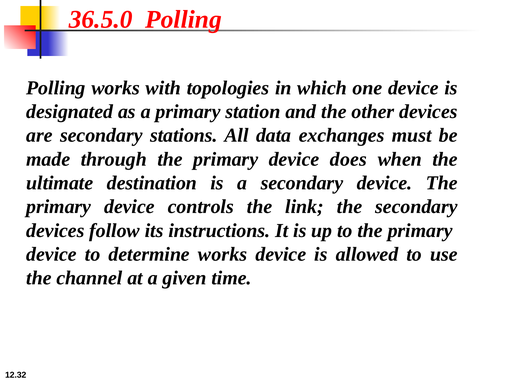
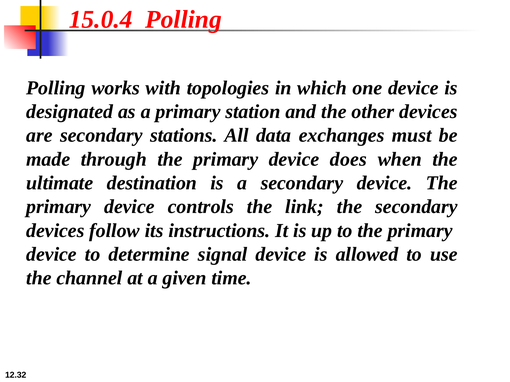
36.5.0: 36.5.0 -> 15.0.4
determine works: works -> signal
